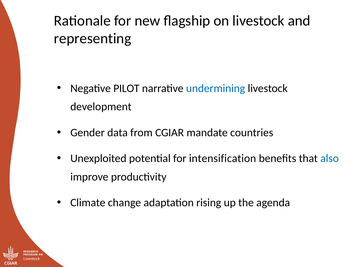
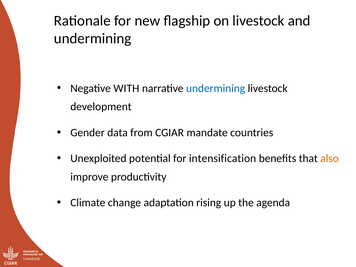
representing at (93, 38): representing -> undermining
PILOT: PILOT -> WITH
also colour: blue -> orange
